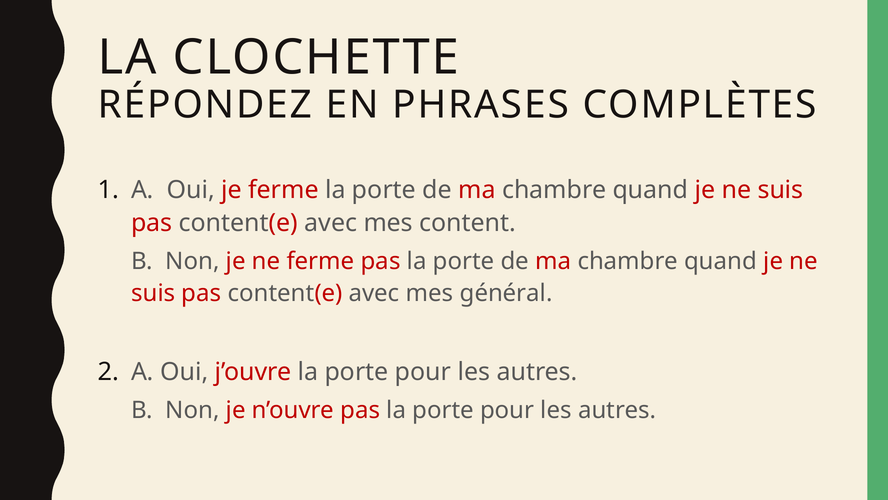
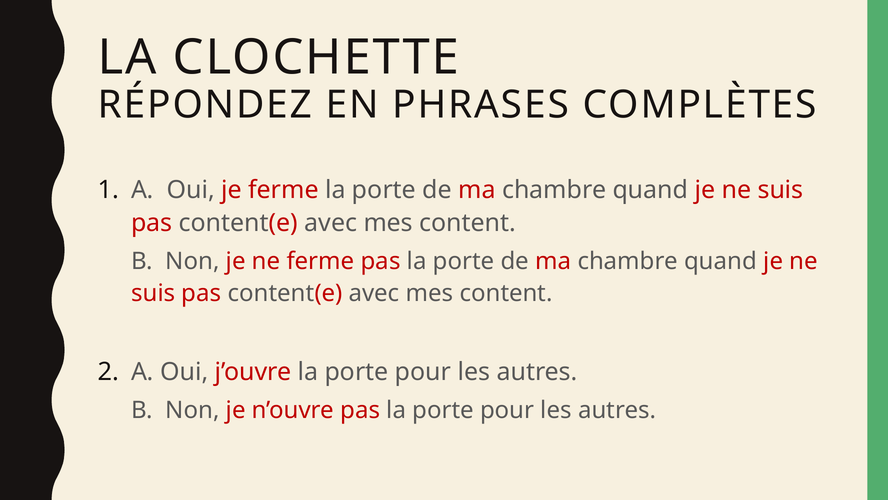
général at (506, 293): général -> content
